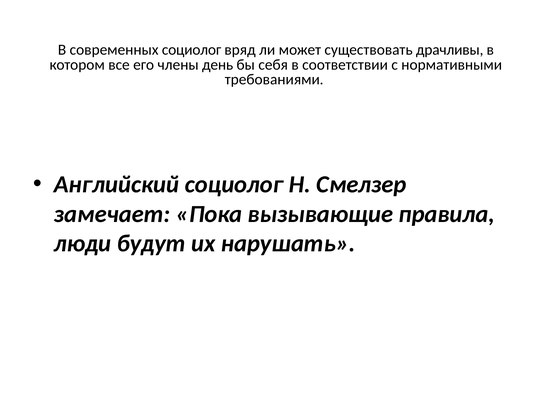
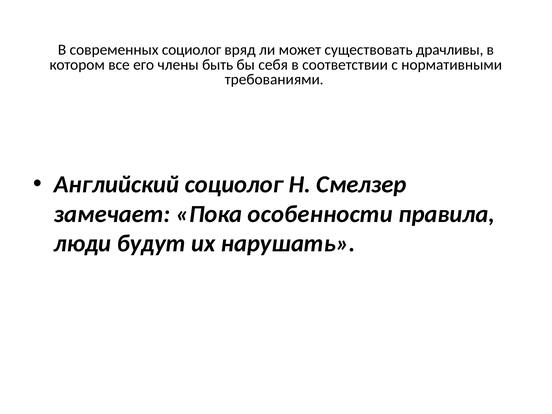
день: день -> быть
вызывающие: вызывающие -> особенности
